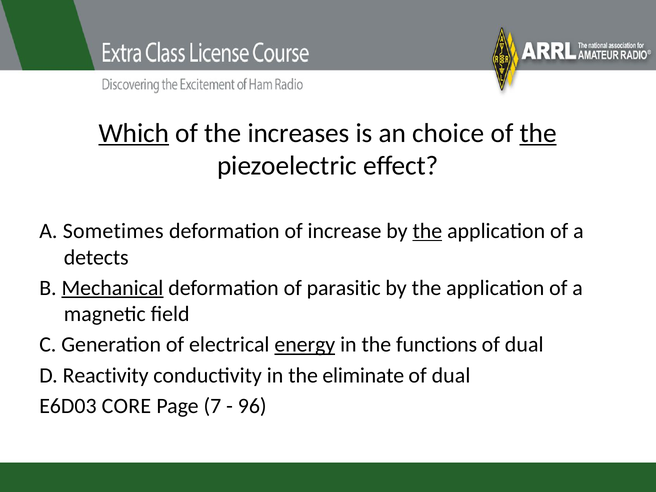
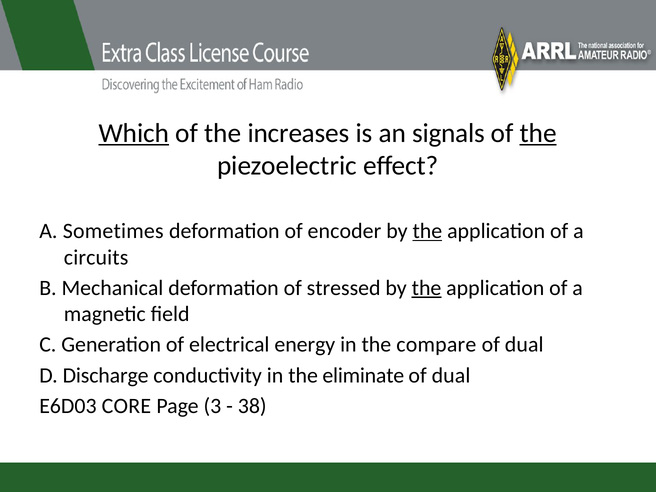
choice: choice -> signals
increase: increase -> encoder
detects: detects -> circuits
Mechanical underline: present -> none
parasitic: parasitic -> stressed
the at (427, 288) underline: none -> present
energy underline: present -> none
functions: functions -> compare
Reactivity: Reactivity -> Discharge
7: 7 -> 3
96: 96 -> 38
